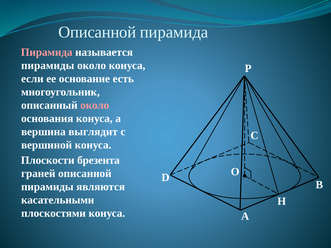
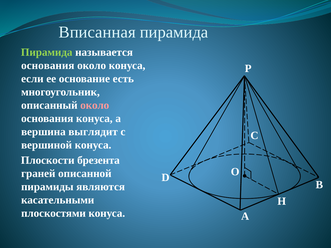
Описанной at (97, 32): Описанной -> Вписанная
Пирамида at (47, 52) colour: pink -> light green
пирамиды at (48, 66): пирамиды -> основания
